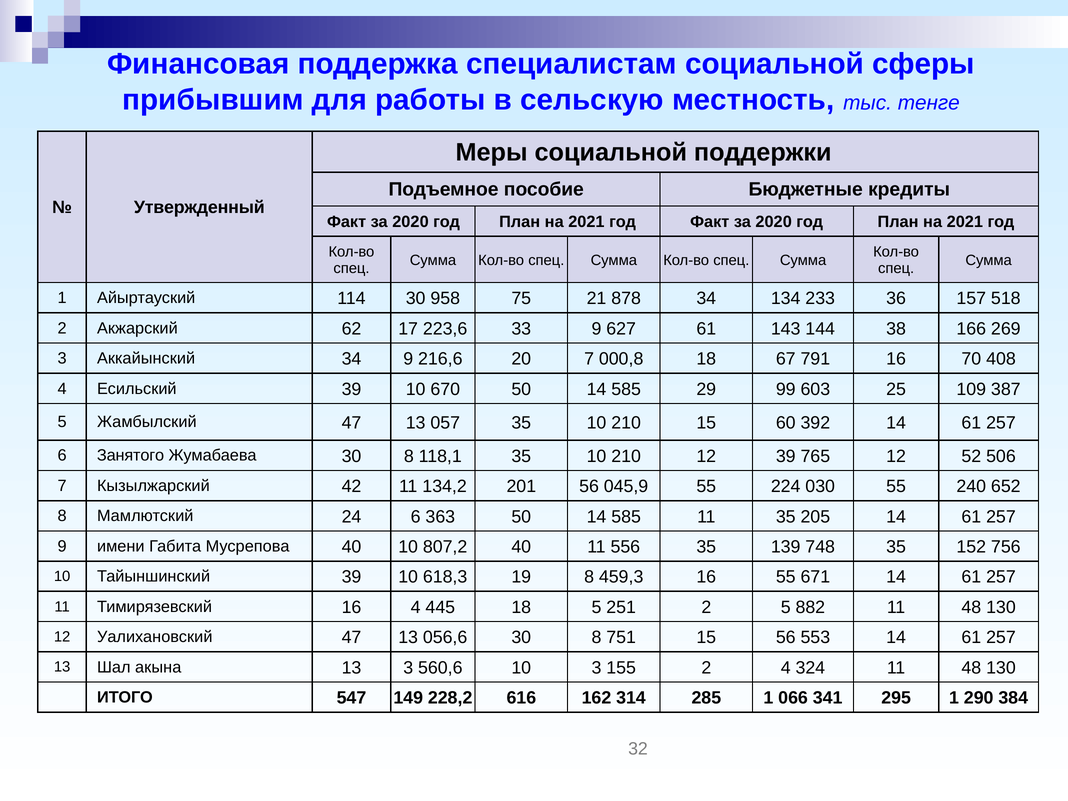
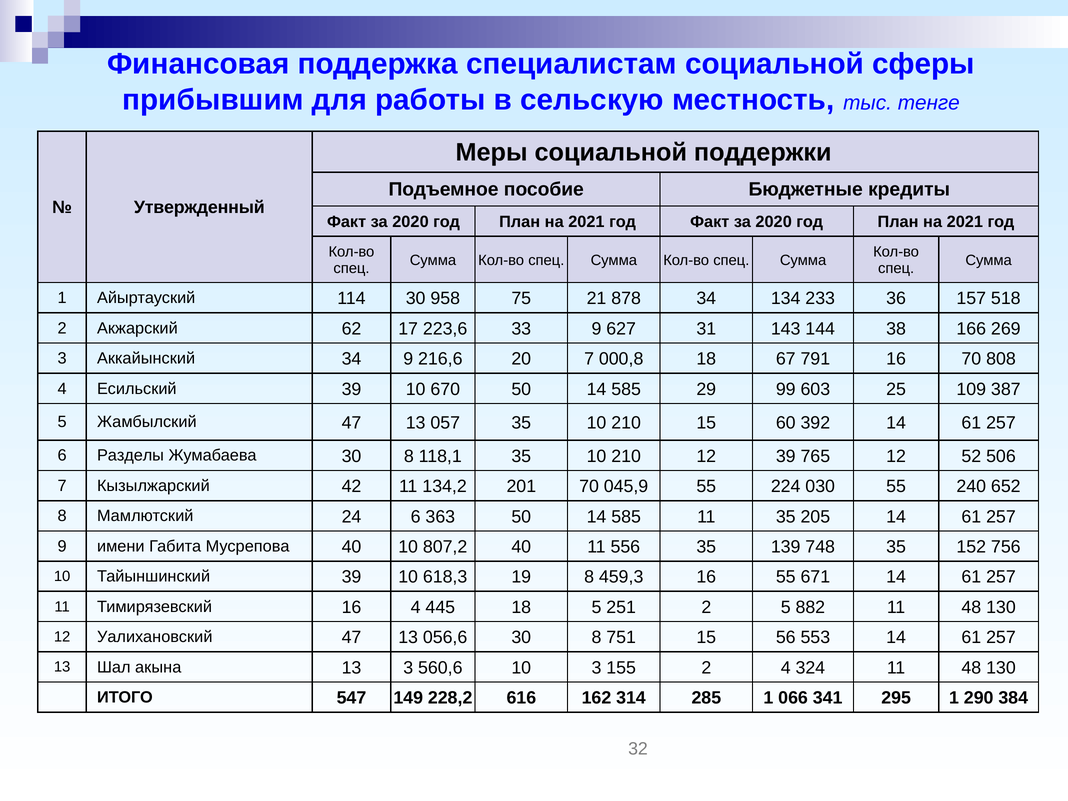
627 61: 61 -> 31
408: 408 -> 808
Занятого: Занятого -> Разделы
201 56: 56 -> 70
